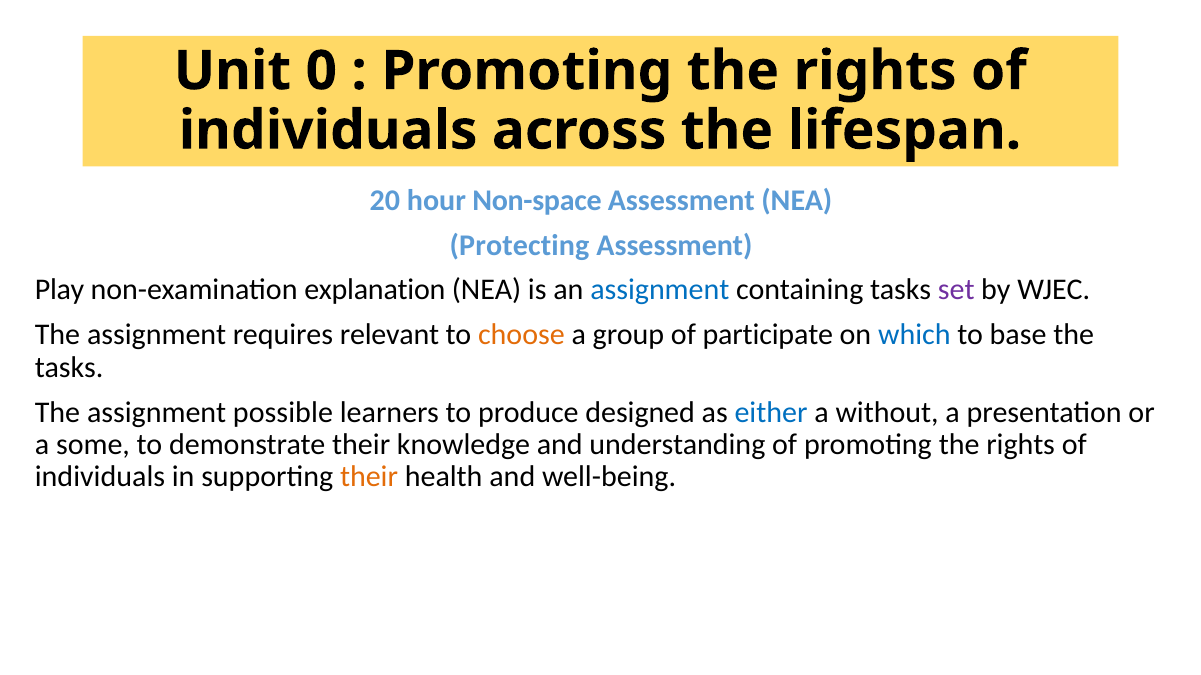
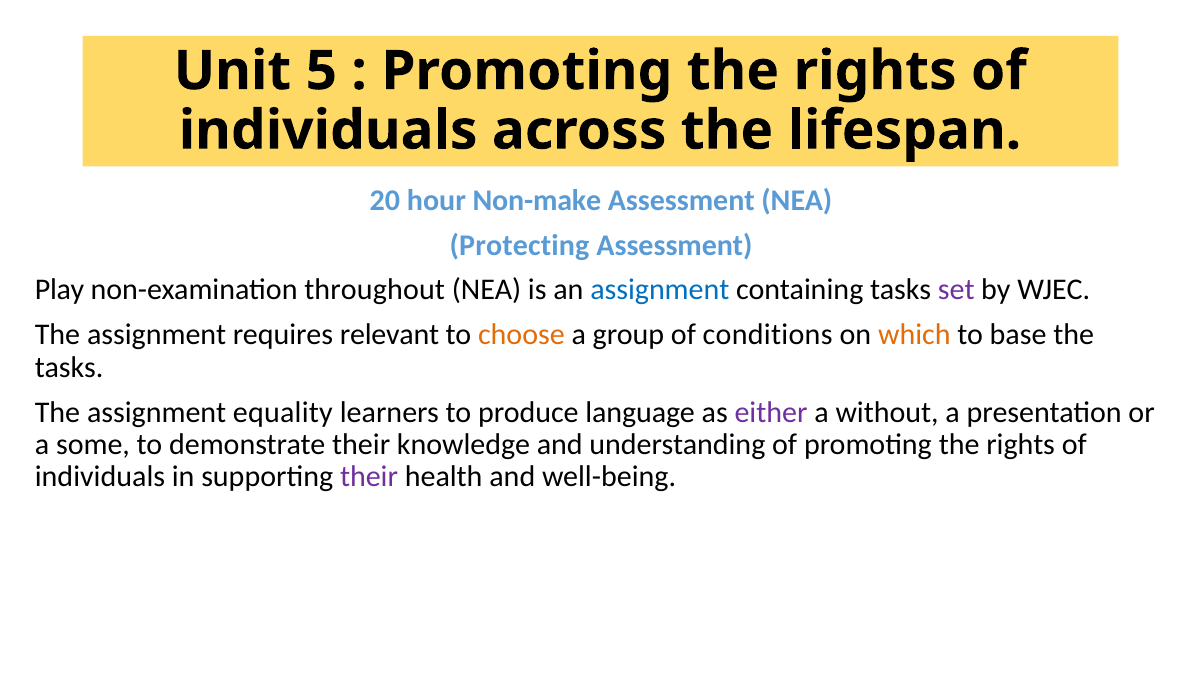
0: 0 -> 5
Non-space: Non-space -> Non-make
explanation: explanation -> throughout
participate: participate -> conditions
which colour: blue -> orange
possible: possible -> equality
designed: designed -> language
either colour: blue -> purple
their at (369, 477) colour: orange -> purple
